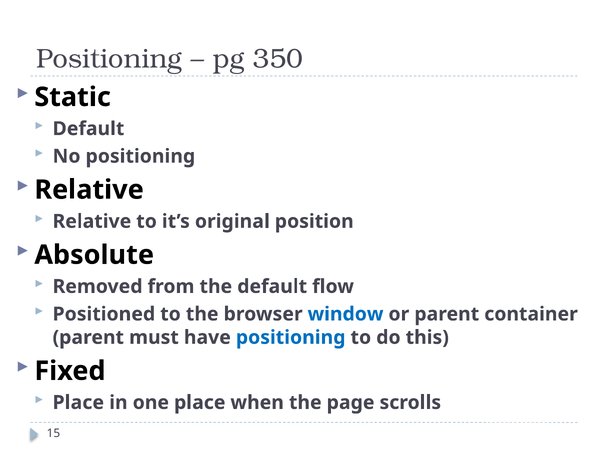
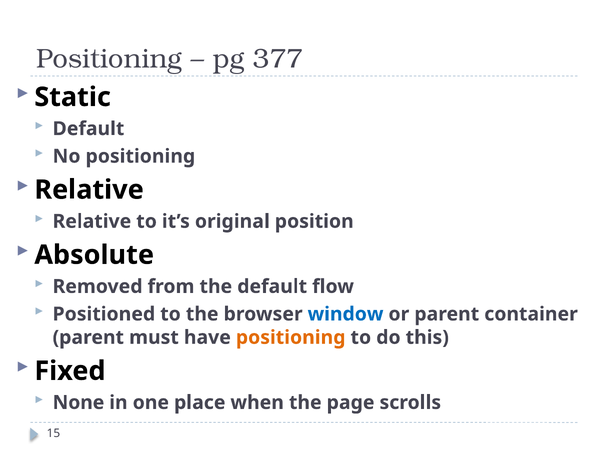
350: 350 -> 377
positioning at (291, 337) colour: blue -> orange
Place at (78, 403): Place -> None
